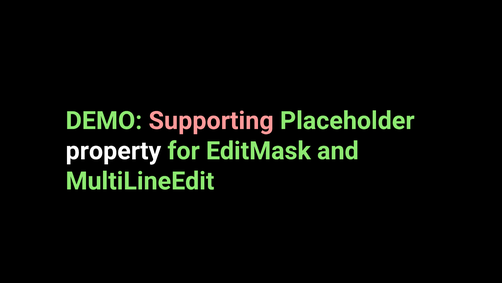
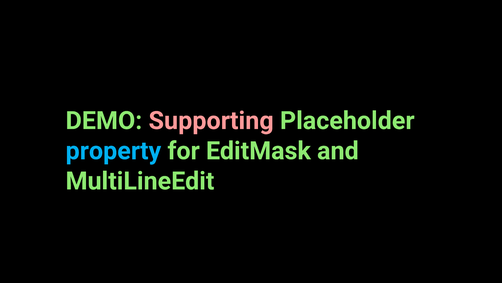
property colour: white -> light blue
